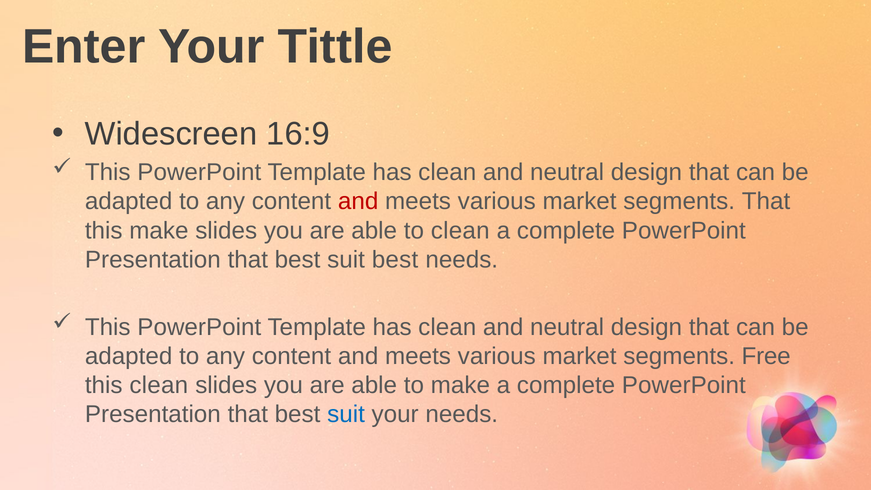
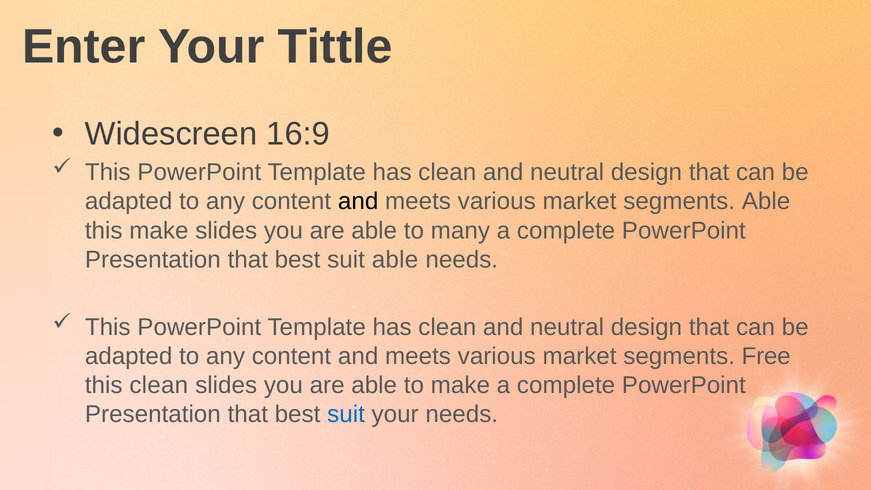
and at (358, 201) colour: red -> black
segments That: That -> Able
to clean: clean -> many
suit best: best -> able
